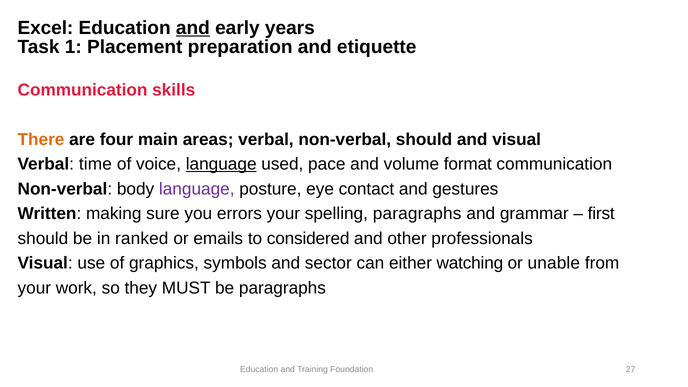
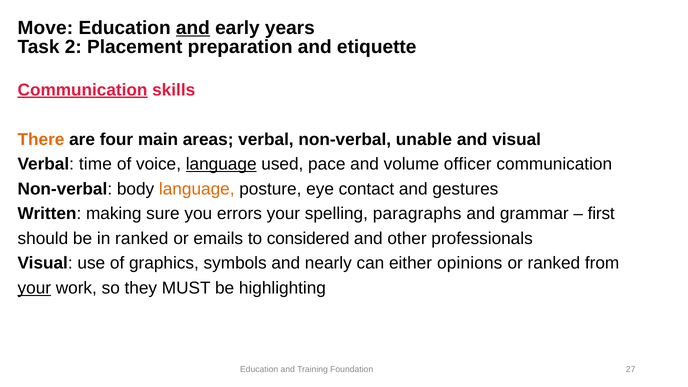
Excel: Excel -> Move
1: 1 -> 2
Communication at (83, 90) underline: none -> present
non-verbal should: should -> unable
format: format -> officer
language at (197, 189) colour: purple -> orange
sector: sector -> nearly
watching: watching -> opinions
or unable: unable -> ranked
your at (34, 288) underline: none -> present
be paragraphs: paragraphs -> highlighting
